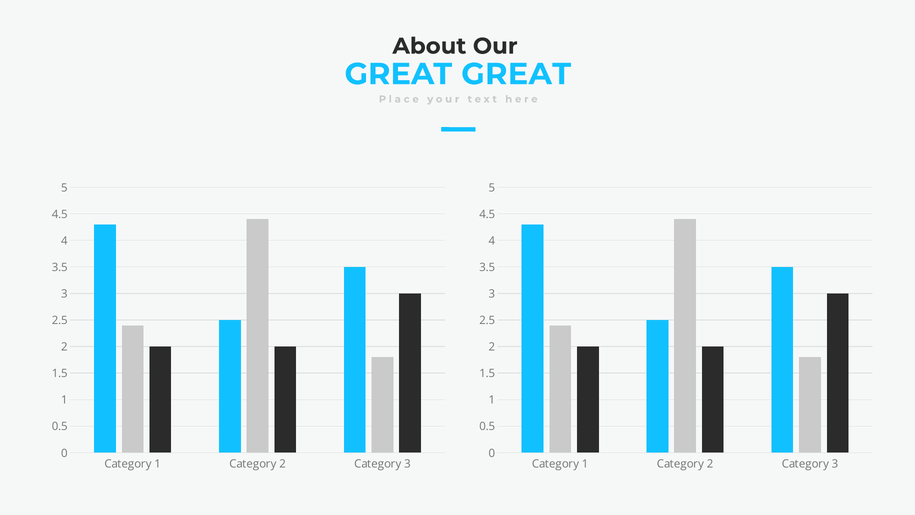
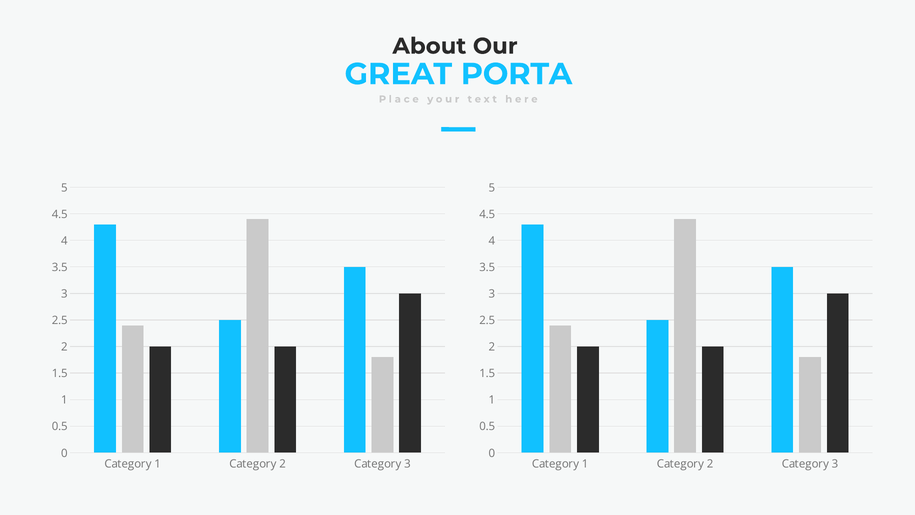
GREAT GREAT: GREAT -> PORTA
